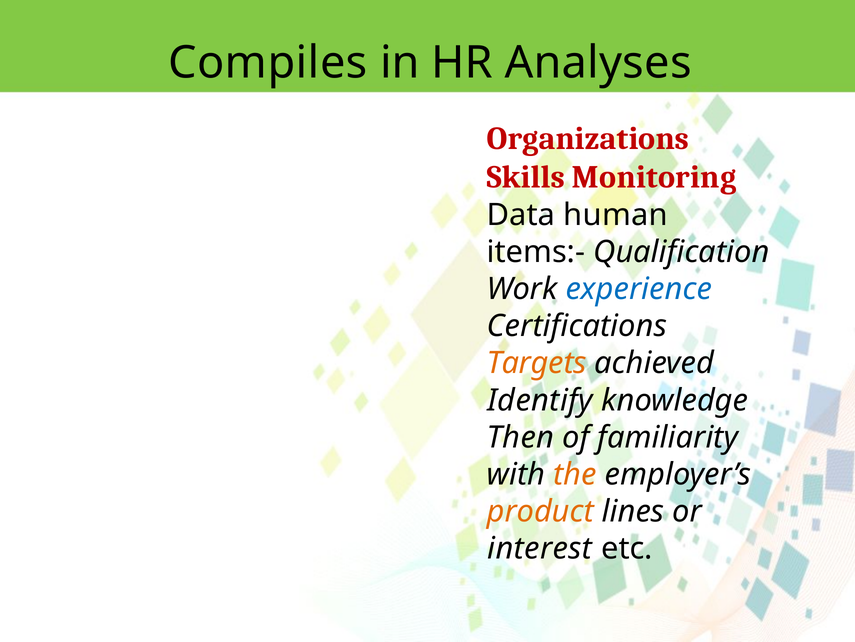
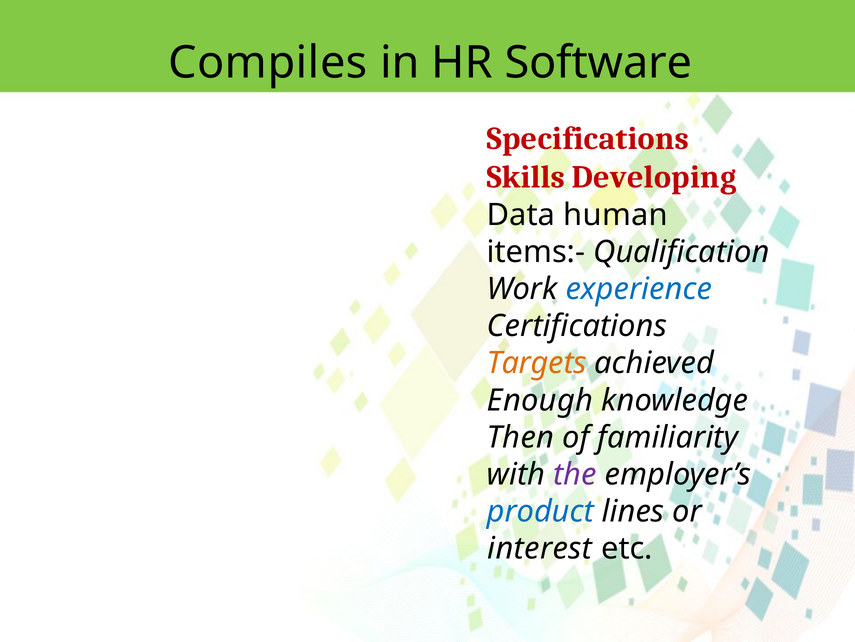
Analyses: Analyses -> Software
Organizations: Organizations -> Specifications
Monitoring: Monitoring -> Developing
Identify: Identify -> Enough
the colour: orange -> purple
product colour: orange -> blue
